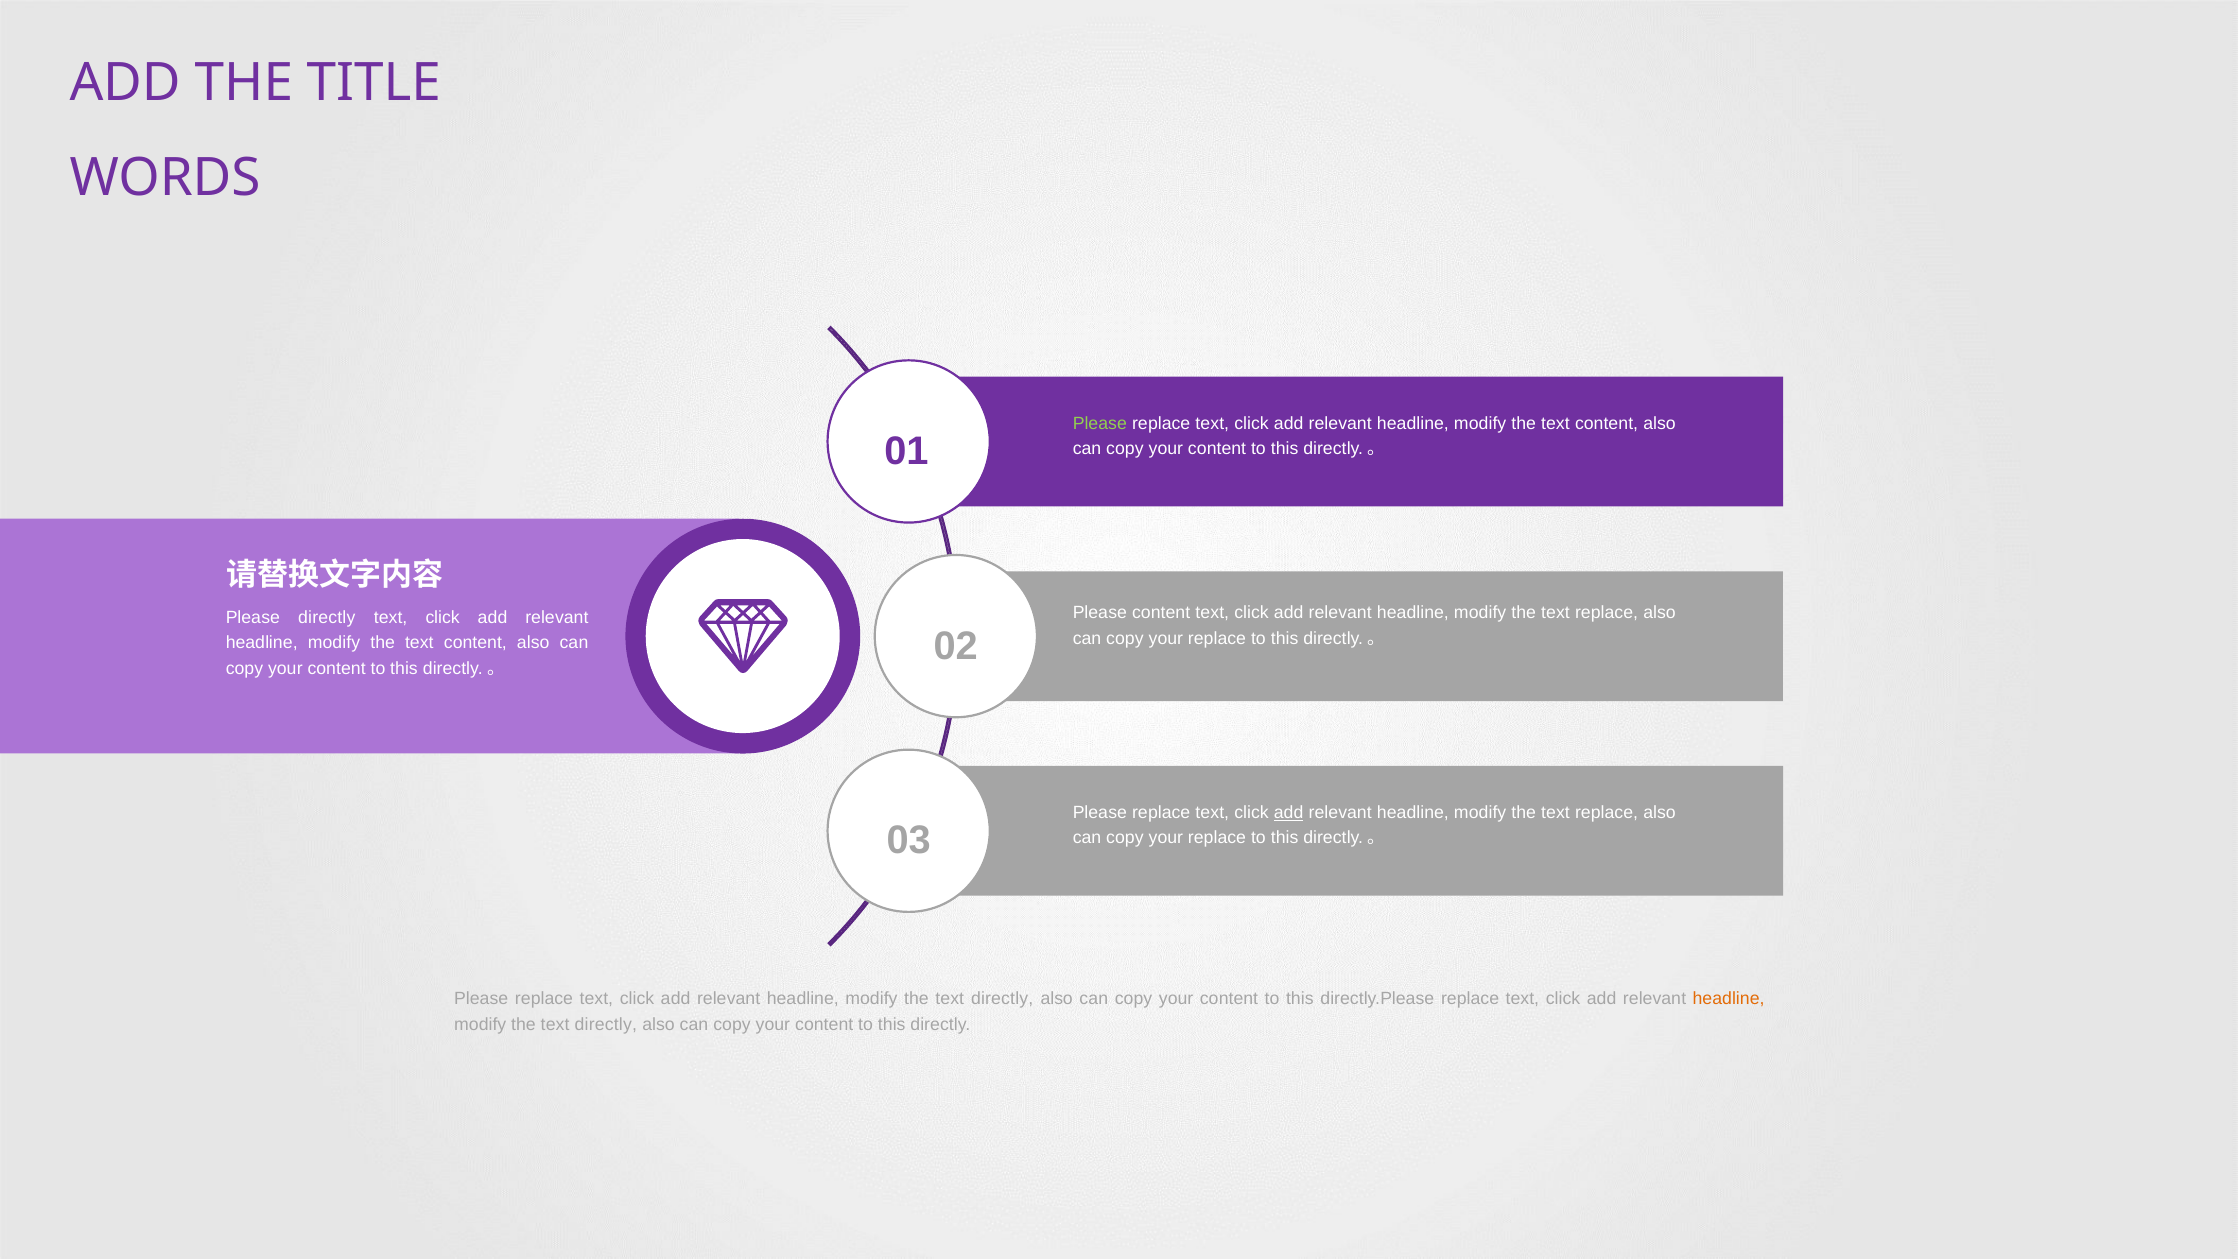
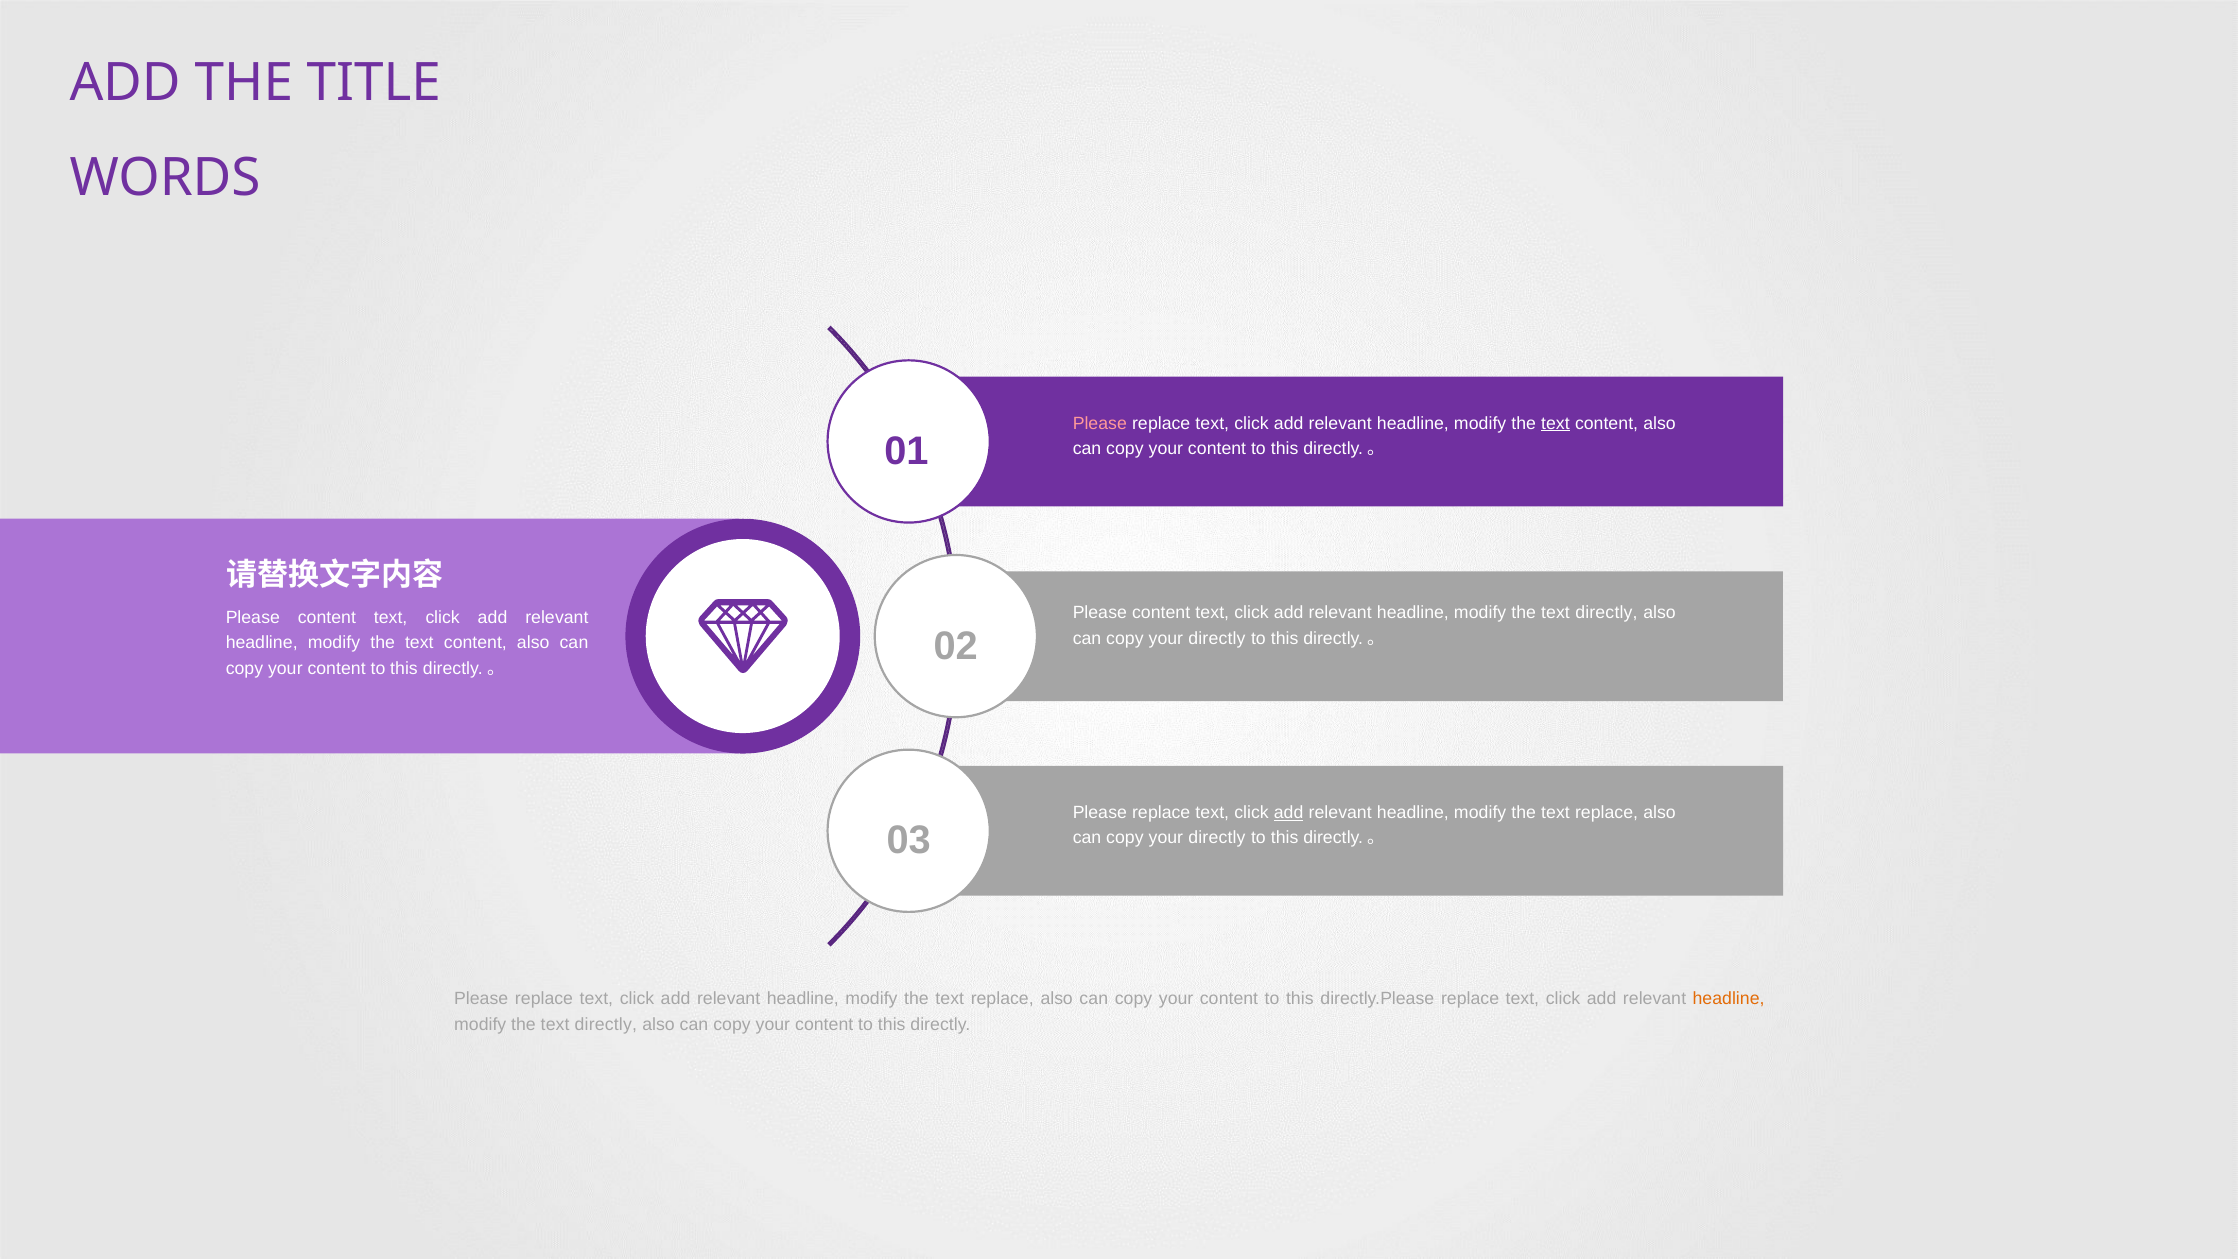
Please at (1100, 423) colour: light green -> pink
text at (1555, 423) underline: none -> present
replace at (1607, 613): replace -> directly
directly at (327, 618): directly -> content
replace at (1217, 638): replace -> directly
replace at (1217, 838): replace -> directly
directly at (1002, 999): directly -> replace
